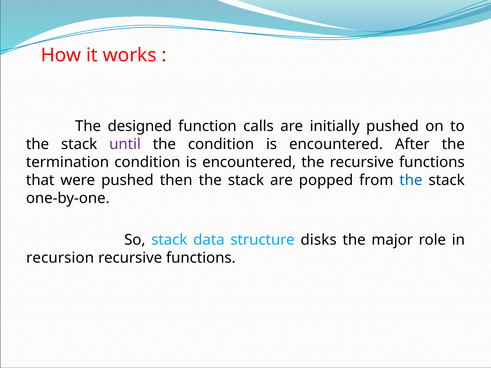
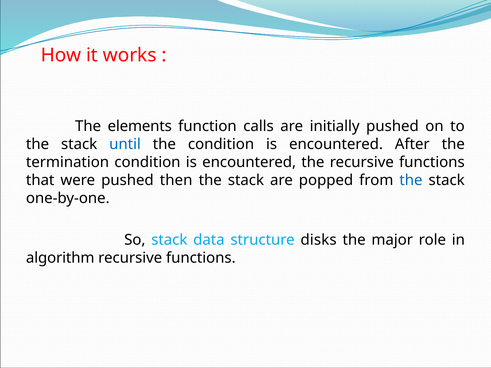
designed: designed -> elements
until colour: purple -> blue
recursion: recursion -> algorithm
